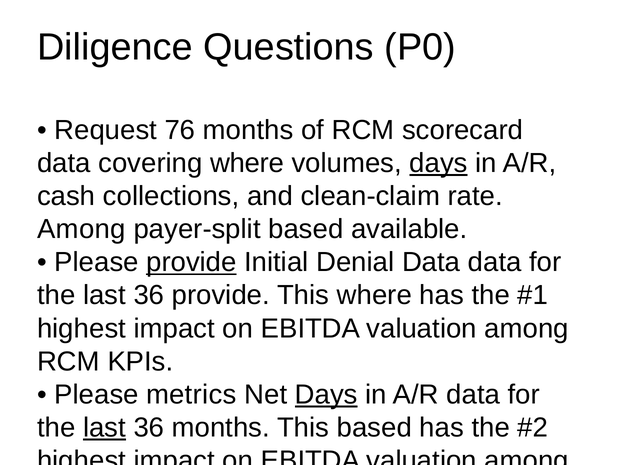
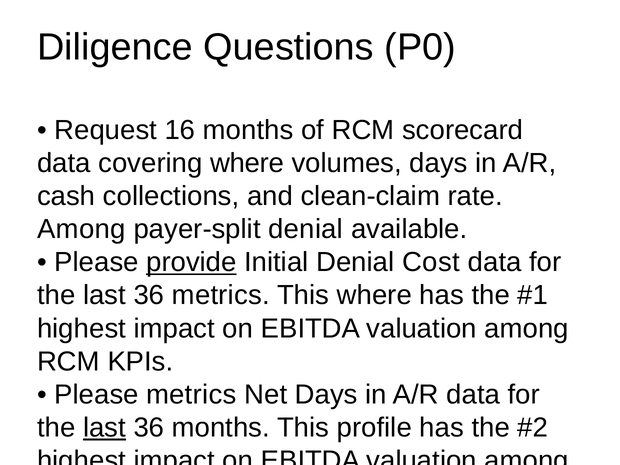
76: 76 -> 16
days at (439, 163) underline: present -> none
payer-split based: based -> denial
Denial Data: Data -> Cost
36 provide: provide -> metrics
Days at (326, 395) underline: present -> none
This based: based -> profile
